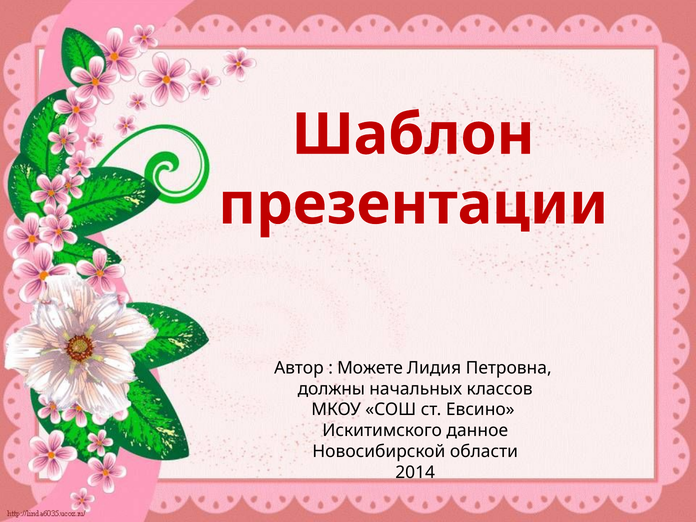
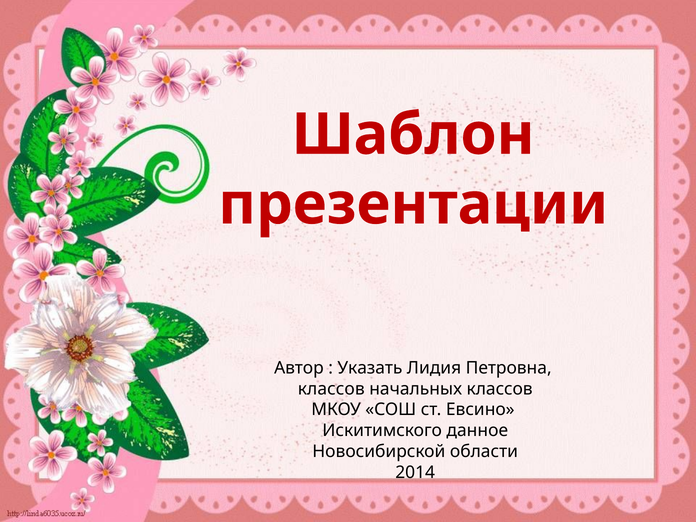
Можете: Можете -> Указать
должны at (331, 389): должны -> классов
